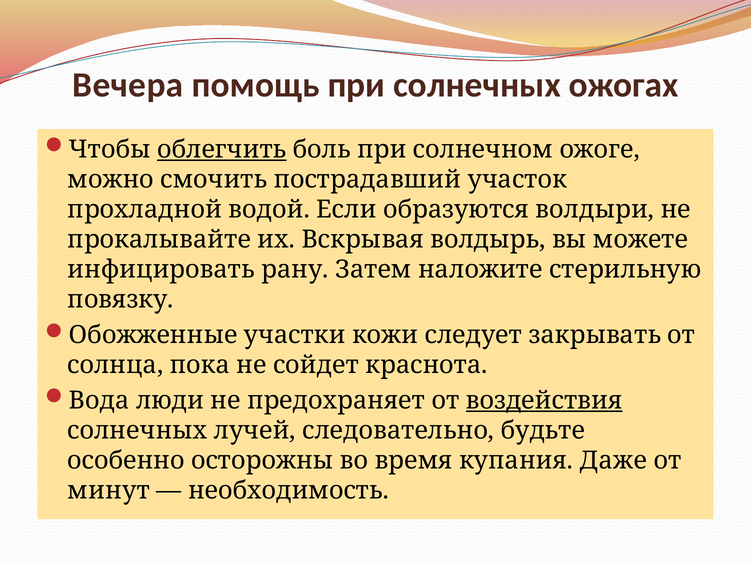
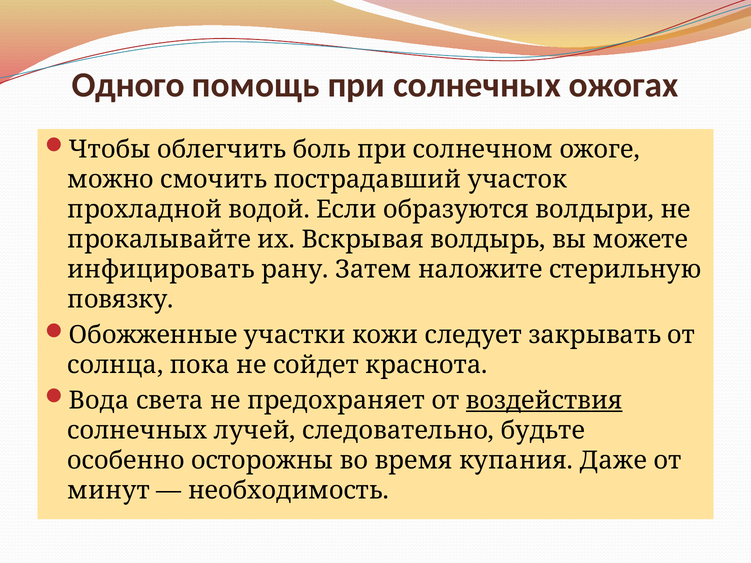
Вечера: Вечера -> Одного
облегчить underline: present -> none
люди: люди -> света
